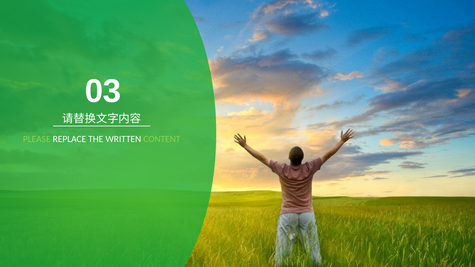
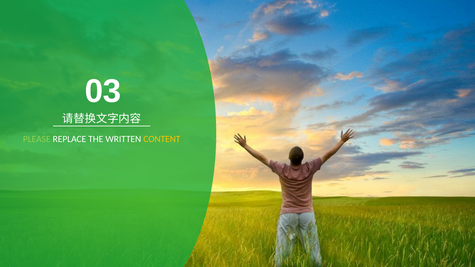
CONTENT colour: light green -> yellow
